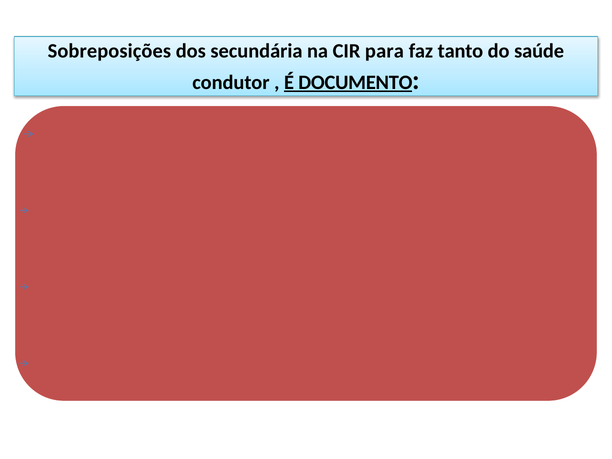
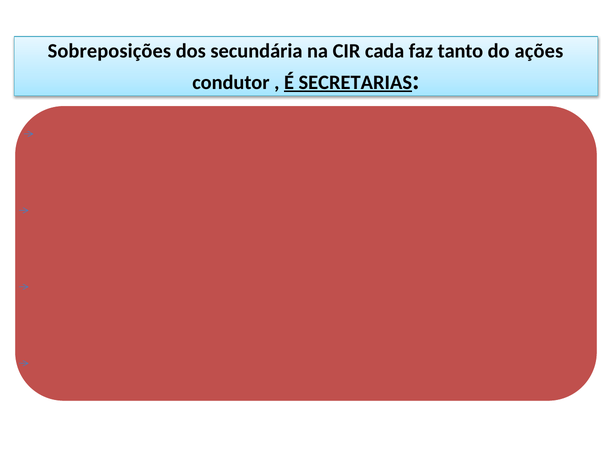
para: para -> cada
saúde: saúde -> ações
DOCUMENTO: DOCUMENTO -> SECRETARIAS
